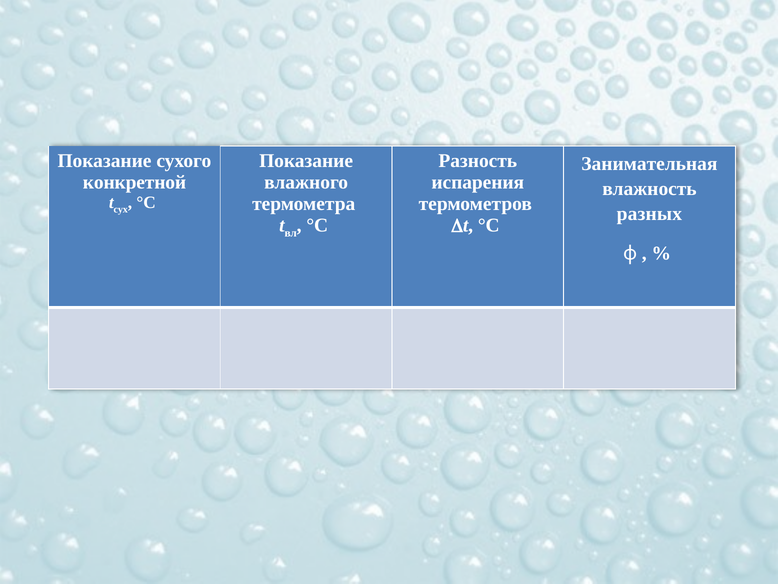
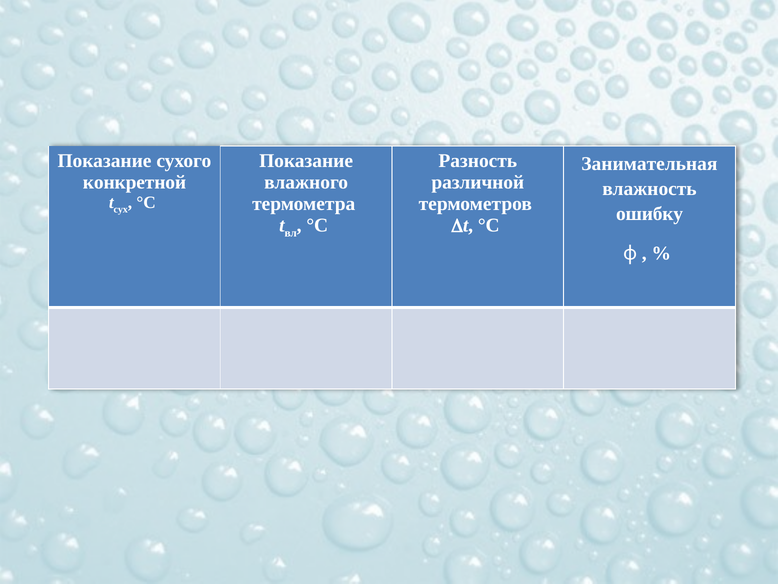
испарения: испарения -> различной
разных: разных -> ошибку
